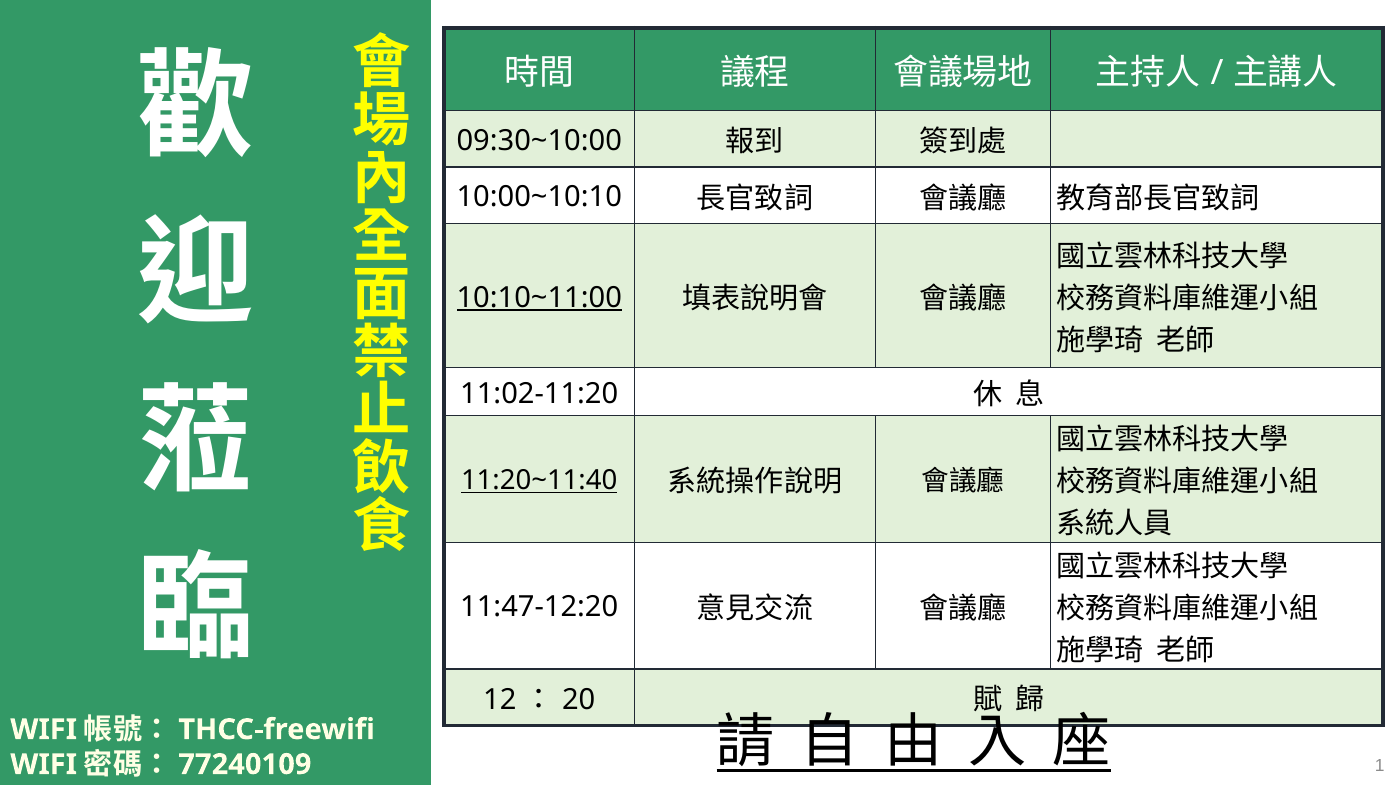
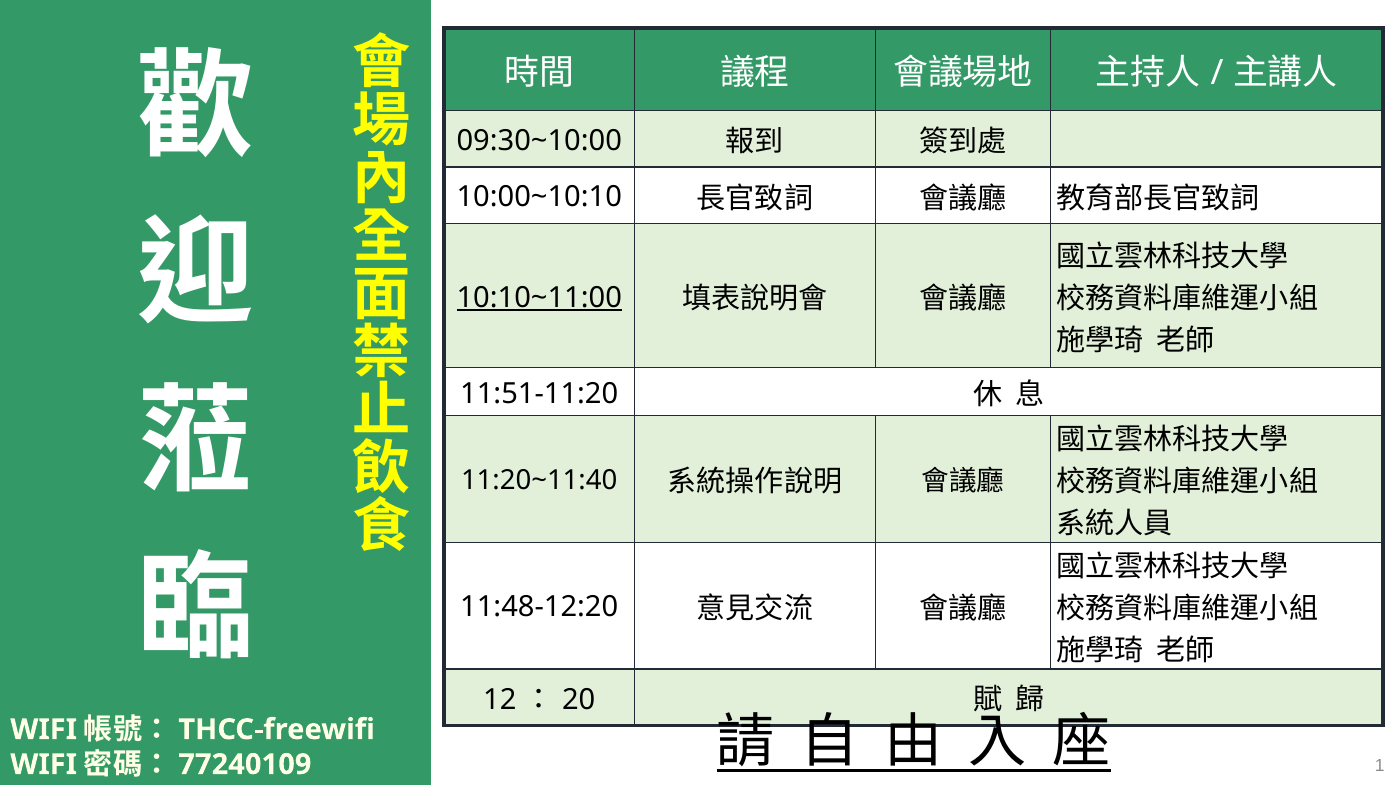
11:02-11:20: 11:02-11:20 -> 11:51-11:20
11:20~11:40 underline: present -> none
11:47-12:20: 11:47-12:20 -> 11:48-12:20
